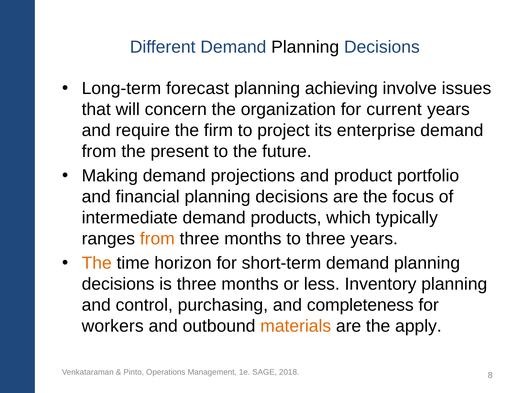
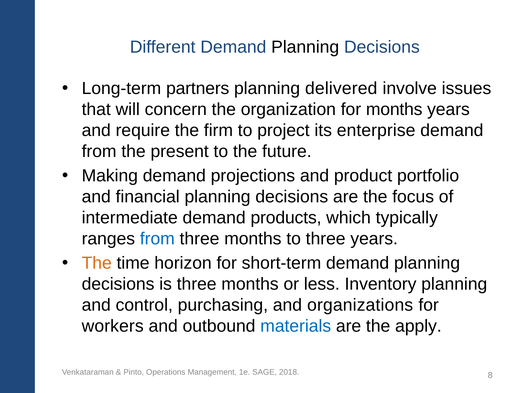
forecast: forecast -> partners
achieving: achieving -> delivered
for current: current -> months
from at (157, 239) colour: orange -> blue
completeness: completeness -> organizations
materials colour: orange -> blue
